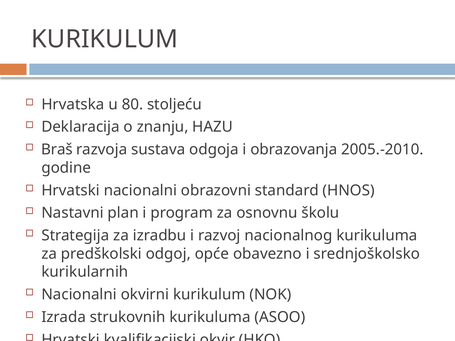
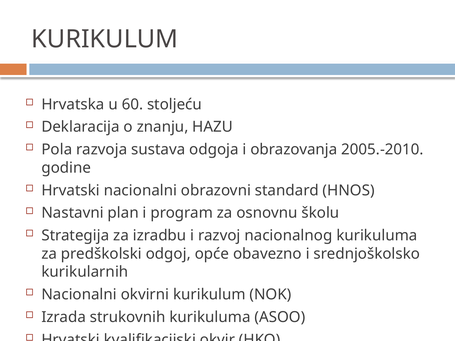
80: 80 -> 60
Braš: Braš -> Pola
